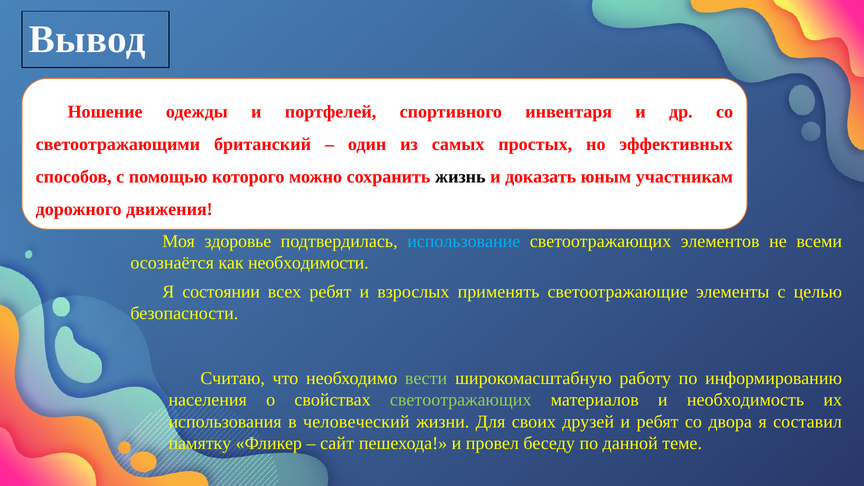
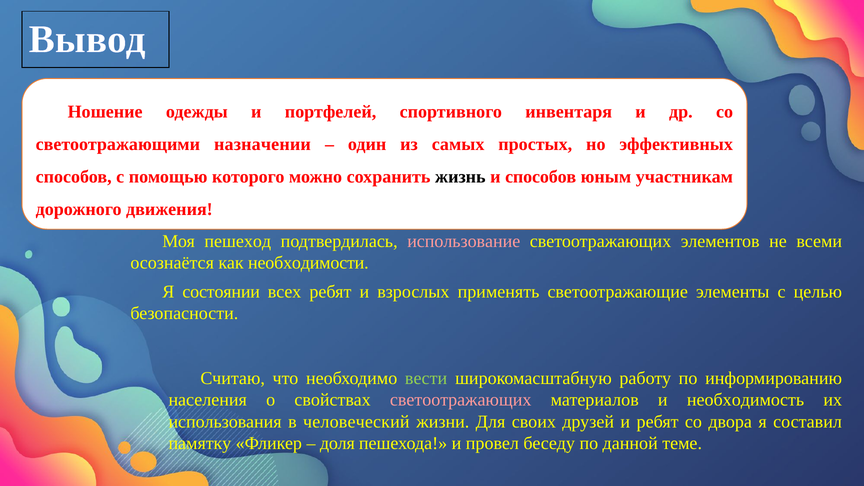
британский: британский -> назначении
и доказать: доказать -> способов
здоровье: здоровье -> пешеход
использование colour: light blue -> pink
светоотражающих at (461, 400) colour: light green -> pink
сайт: сайт -> доля
